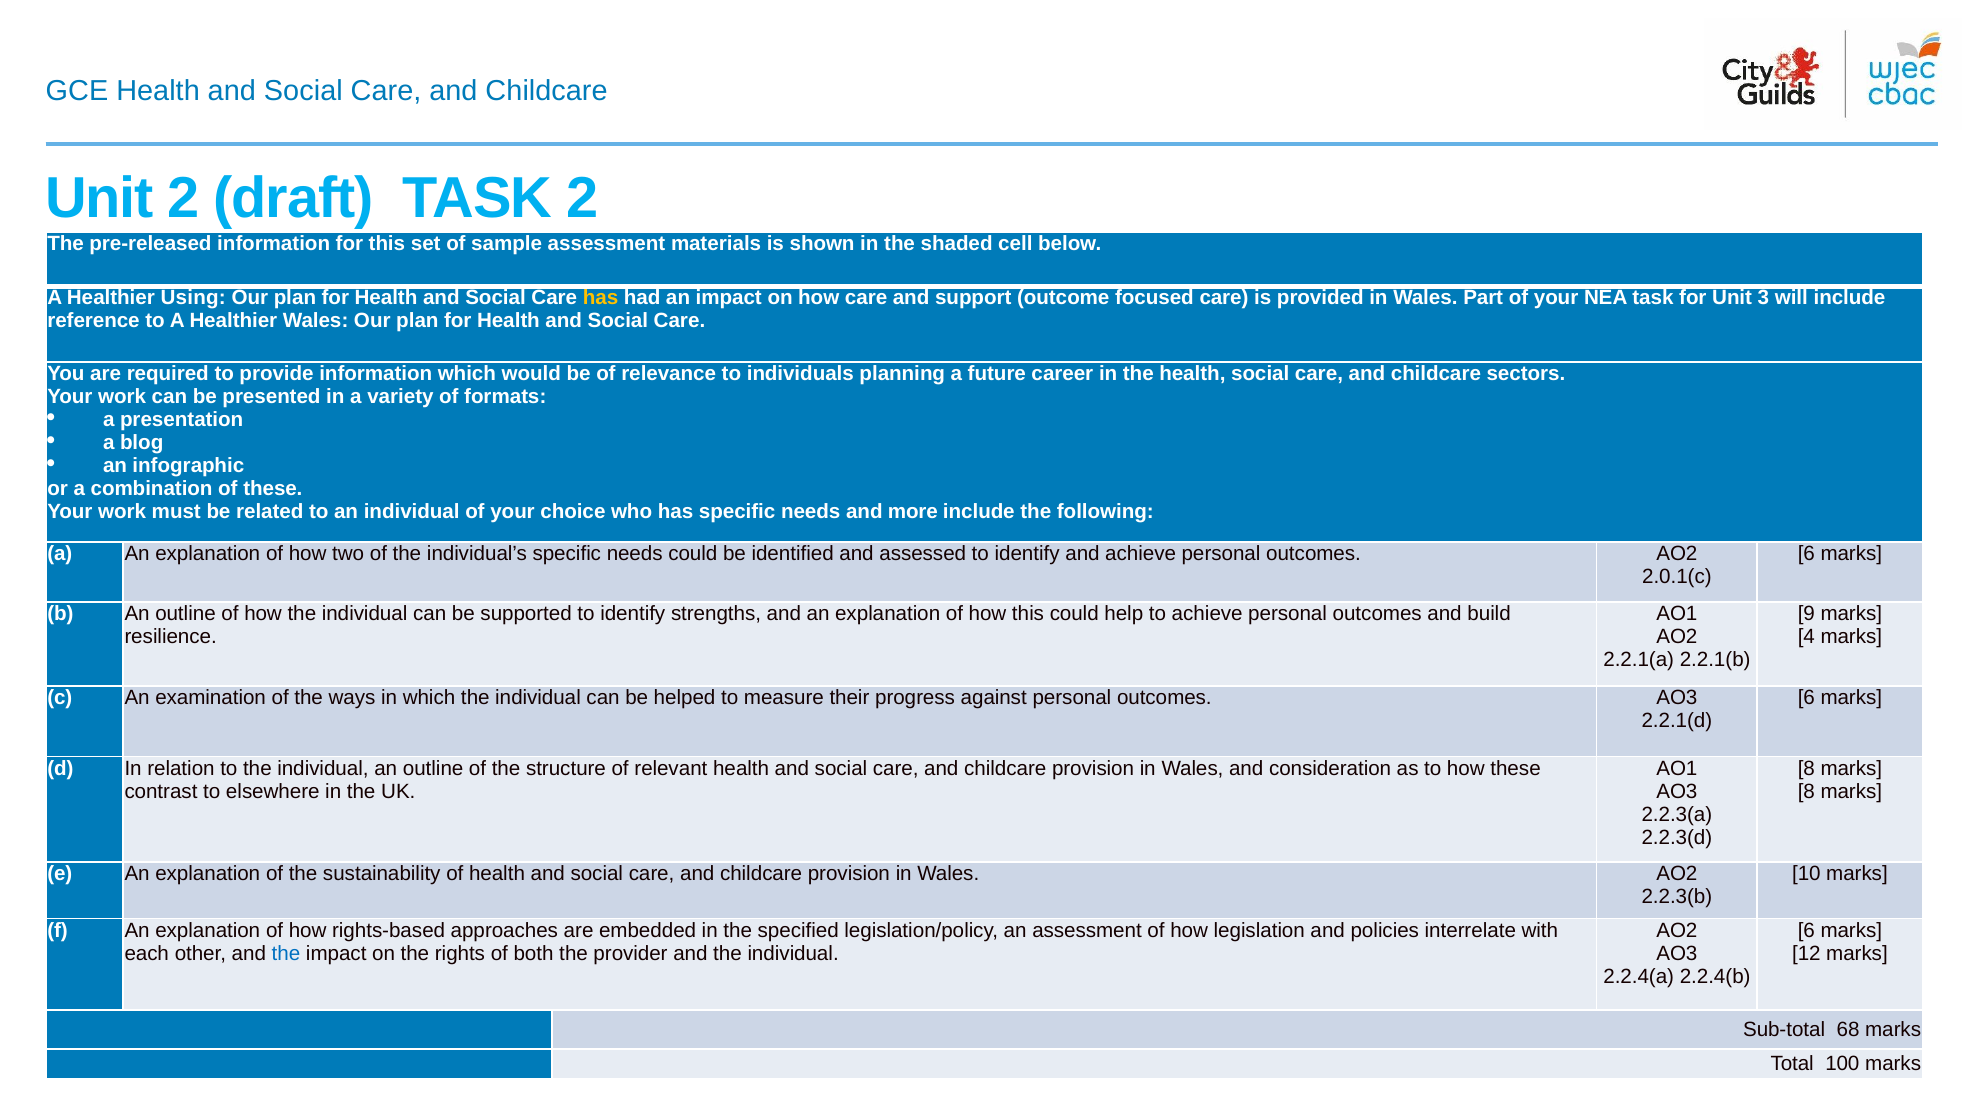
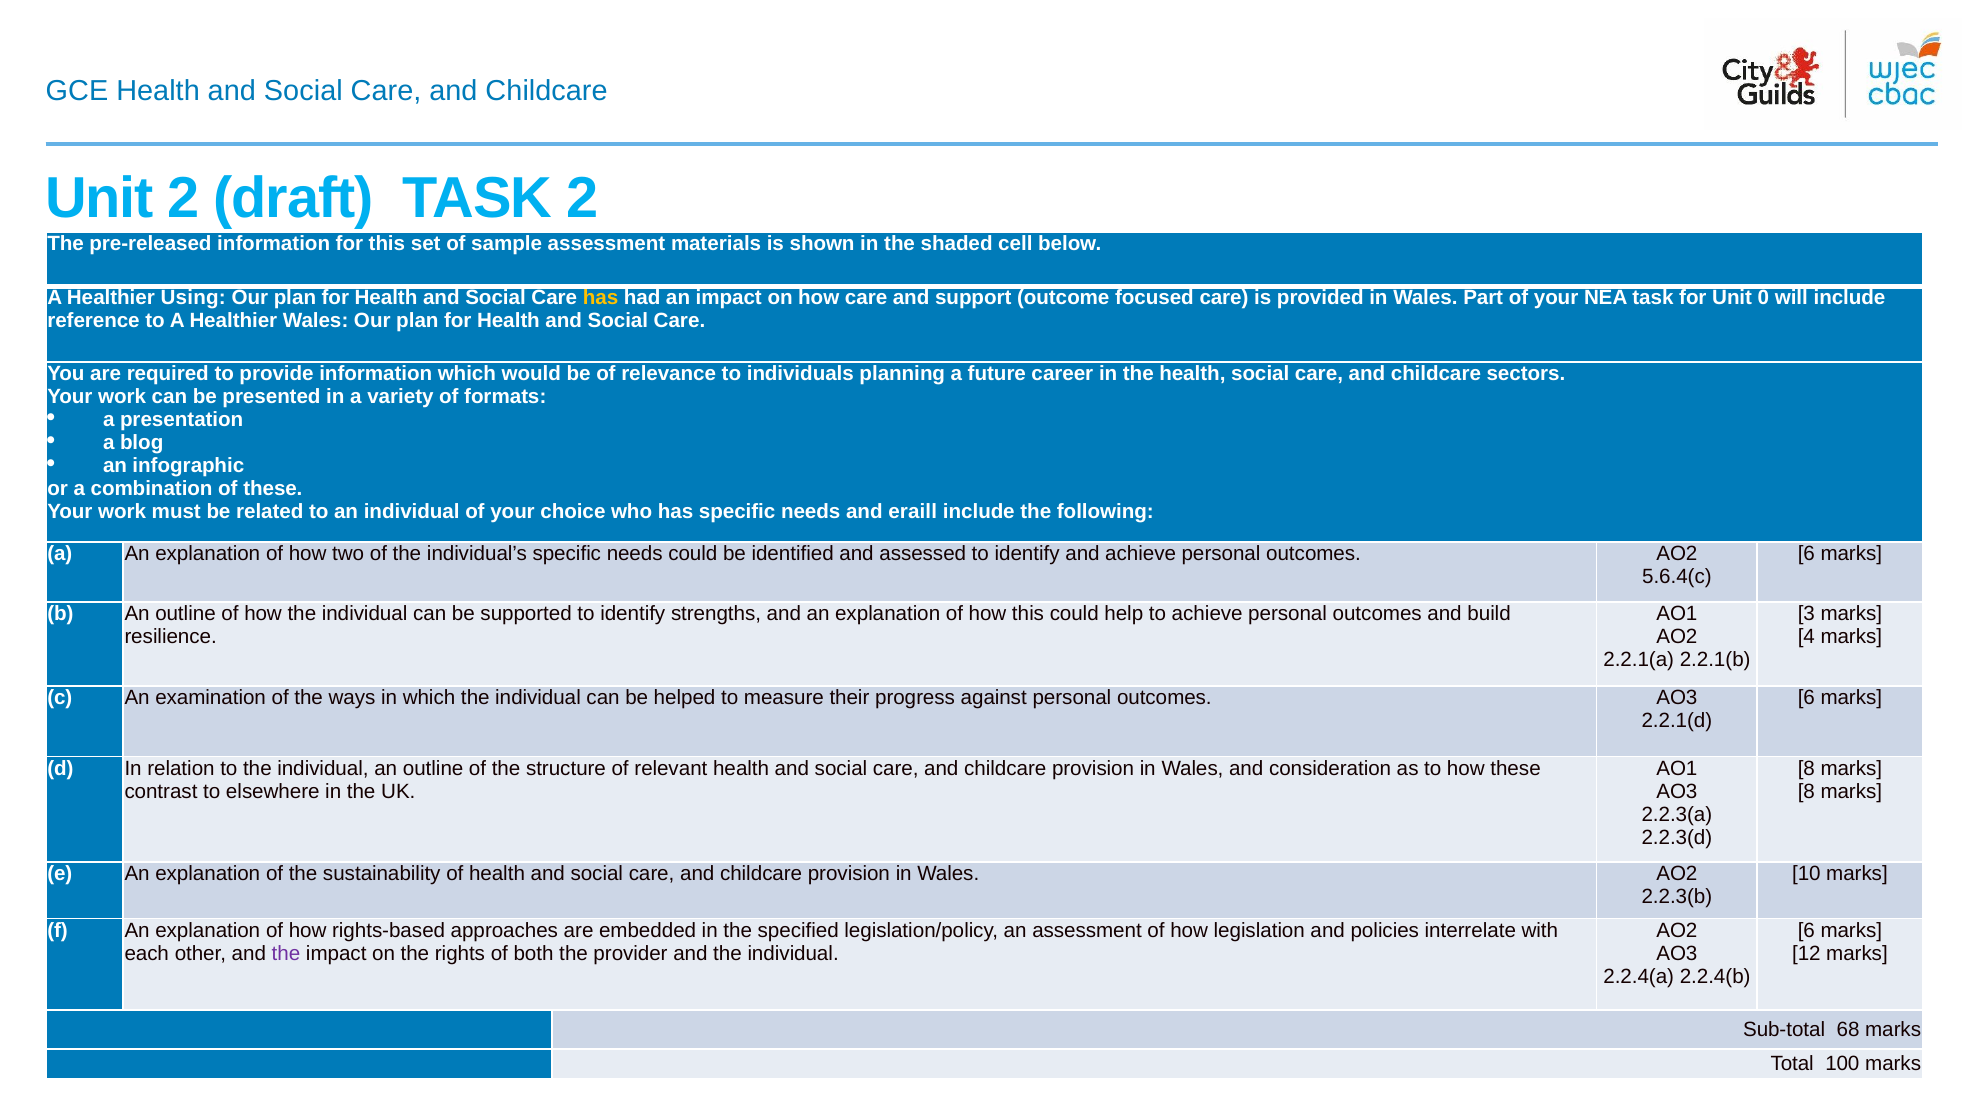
3: 3 -> 0
more: more -> eraill
2.0.1(c: 2.0.1(c -> 5.6.4(c
9: 9 -> 3
the at (286, 953) colour: blue -> purple
